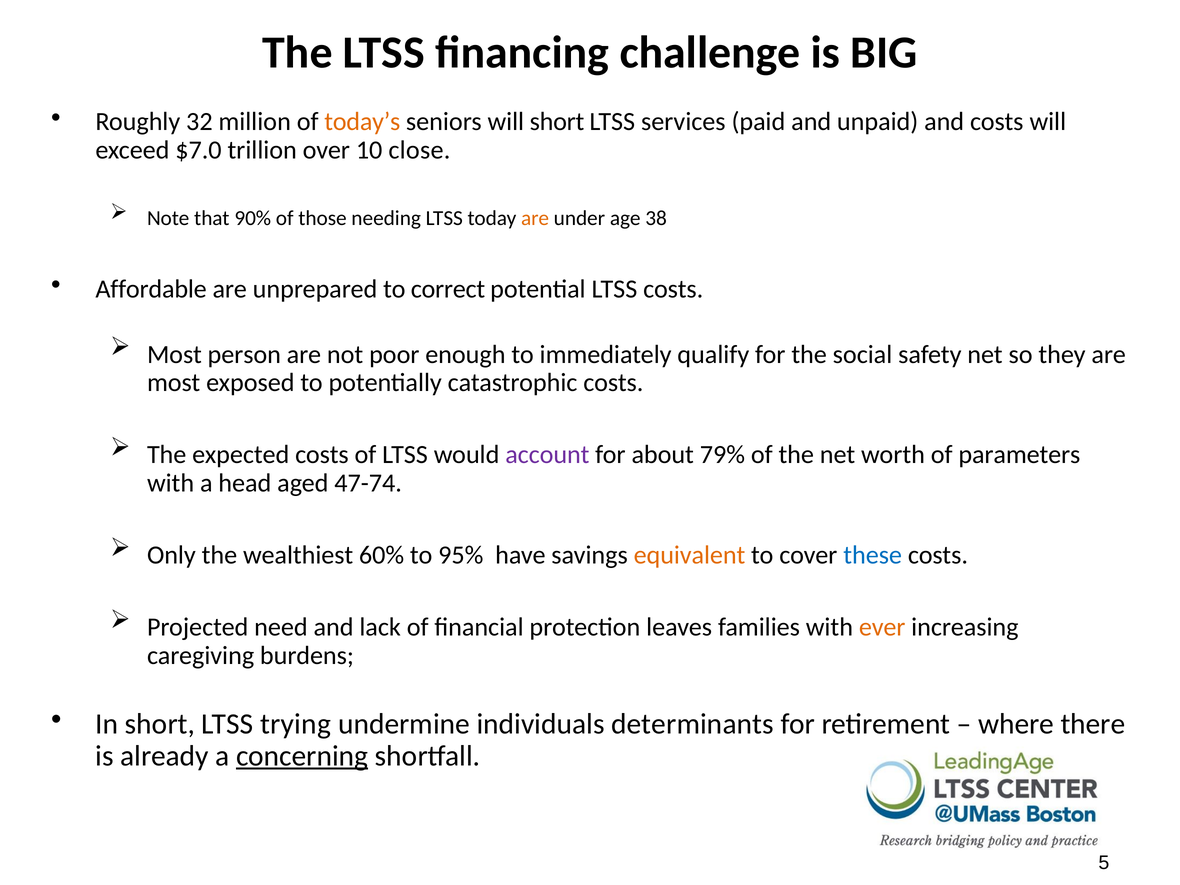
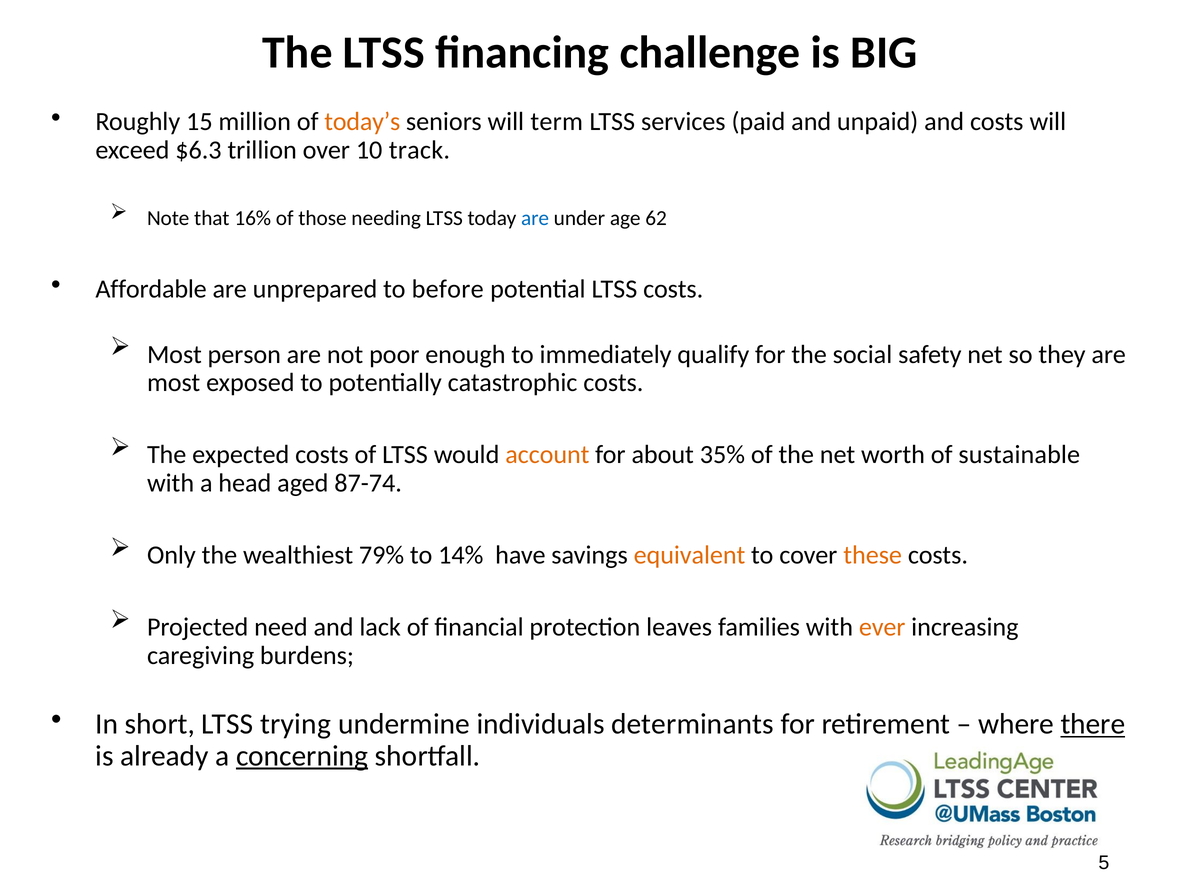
32: 32 -> 15
will short: short -> term
$7.0: $7.0 -> $6.3
close: close -> track
90%: 90% -> 16%
are at (535, 218) colour: orange -> blue
38: 38 -> 62
correct: correct -> before
account colour: purple -> orange
79%: 79% -> 35%
parameters: parameters -> sustainable
47-74: 47-74 -> 87-74
60%: 60% -> 79%
95%: 95% -> 14%
these colour: blue -> orange
there underline: none -> present
